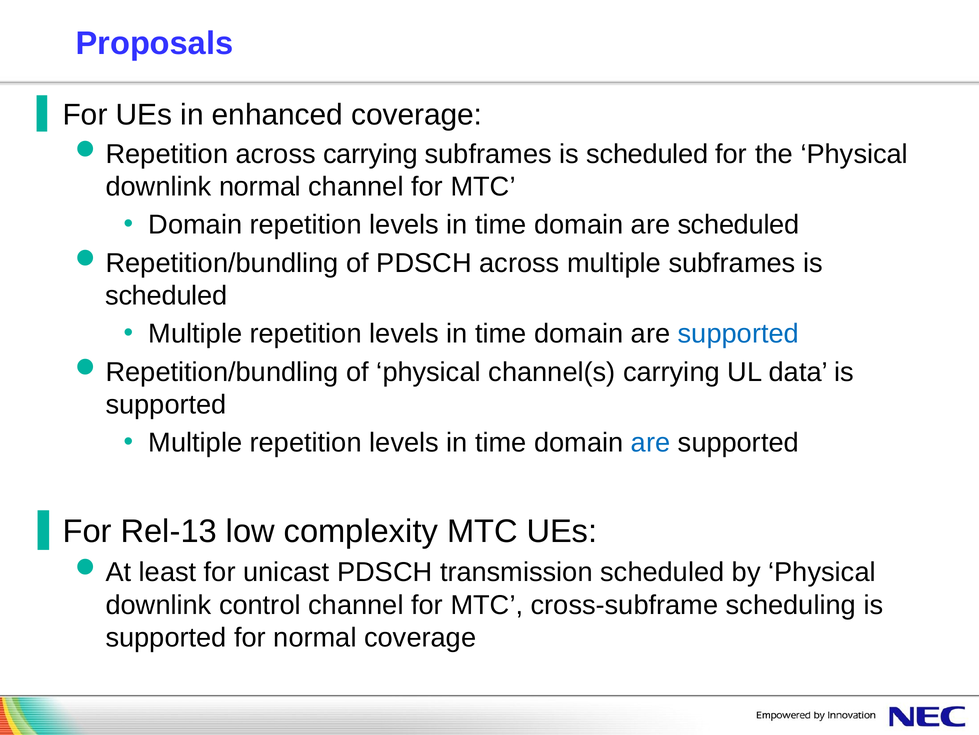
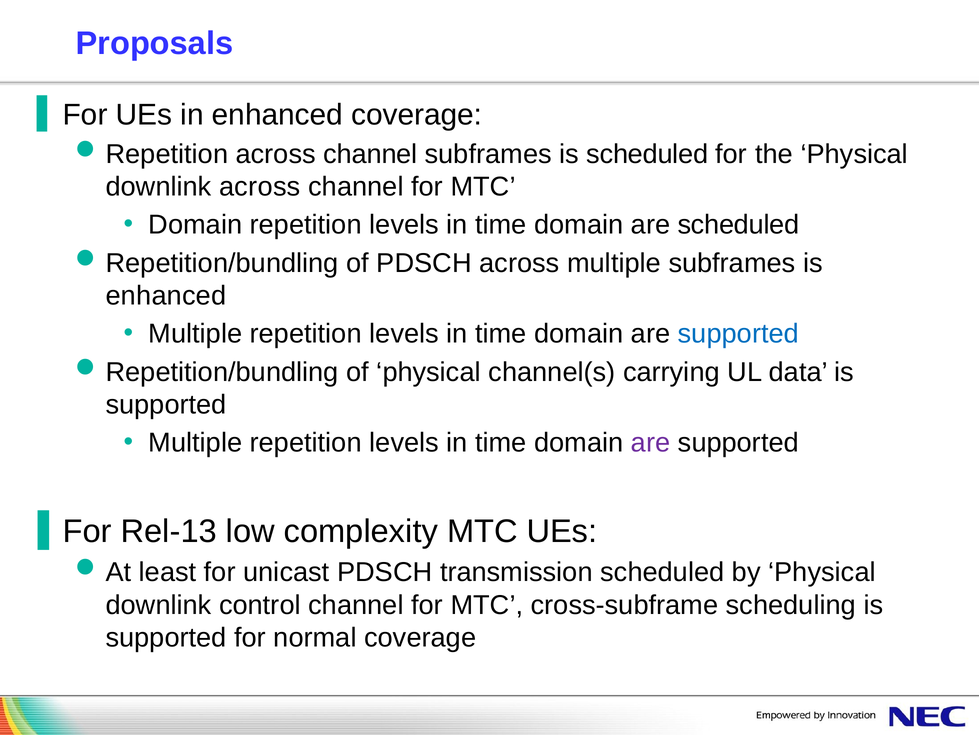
carrying at (370, 154): carrying -> channel
downlink normal: normal -> across
scheduled at (166, 295): scheduled -> enhanced
are at (651, 442) colour: blue -> purple
